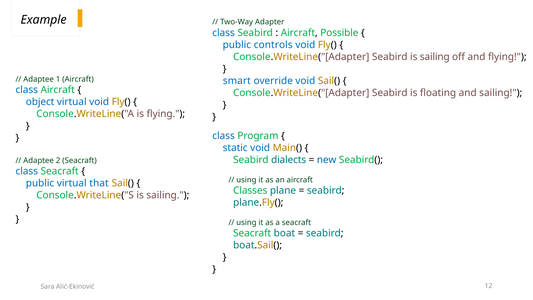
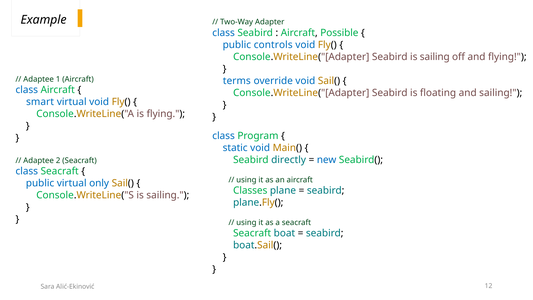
smart: smart -> terms
object: object -> smart
dialects: dialects -> directly
that: that -> only
